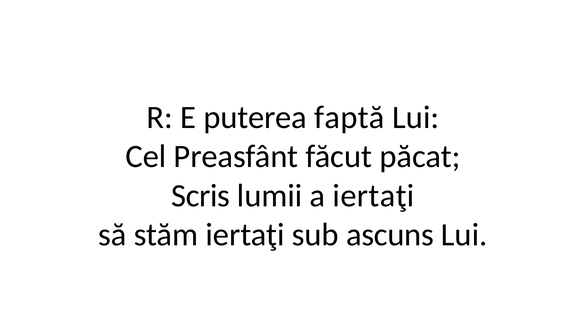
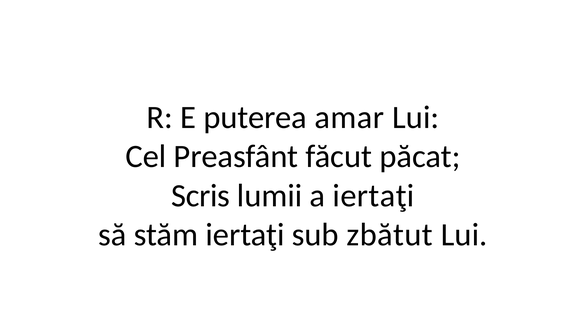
faptă: faptă -> amar
ascuns: ascuns -> zbătut
